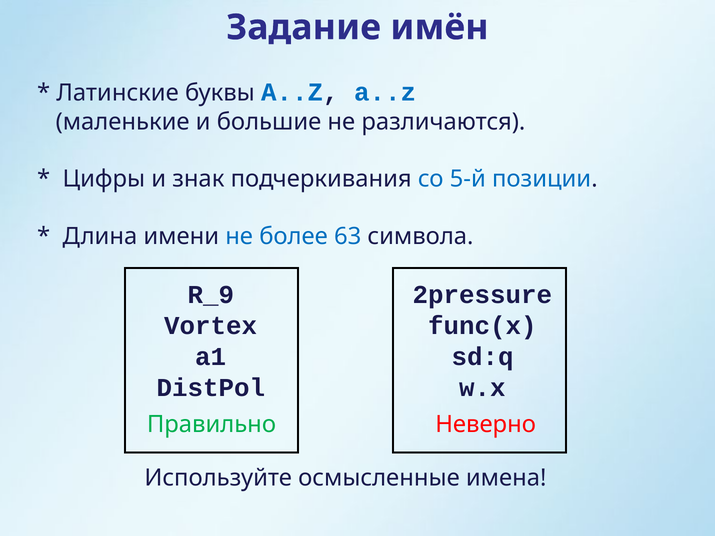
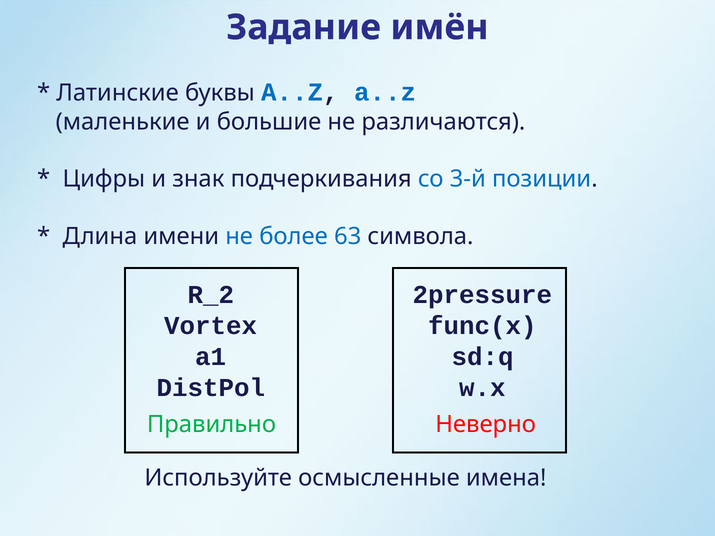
5-й: 5-й -> 3-й
R_9: R_9 -> R_2
